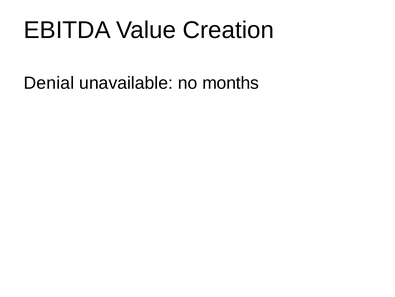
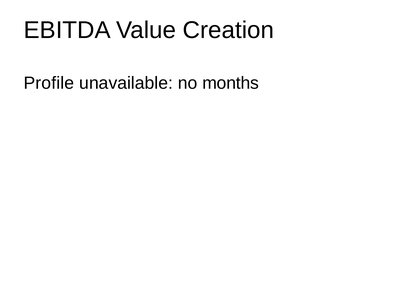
Denial: Denial -> Profile
